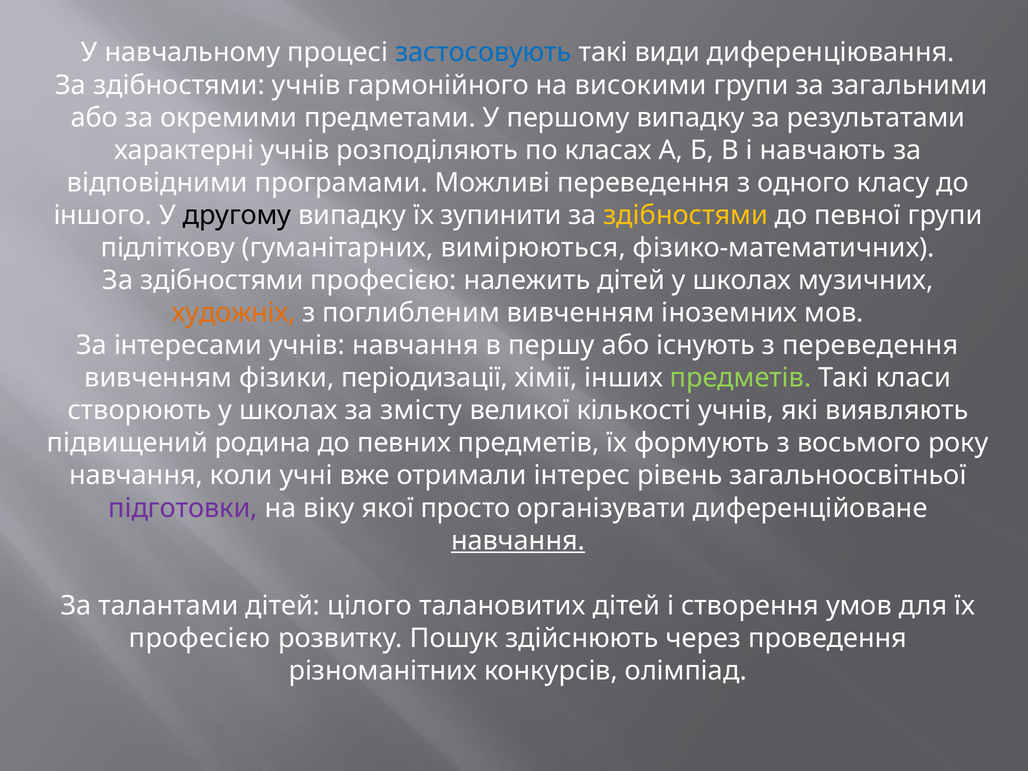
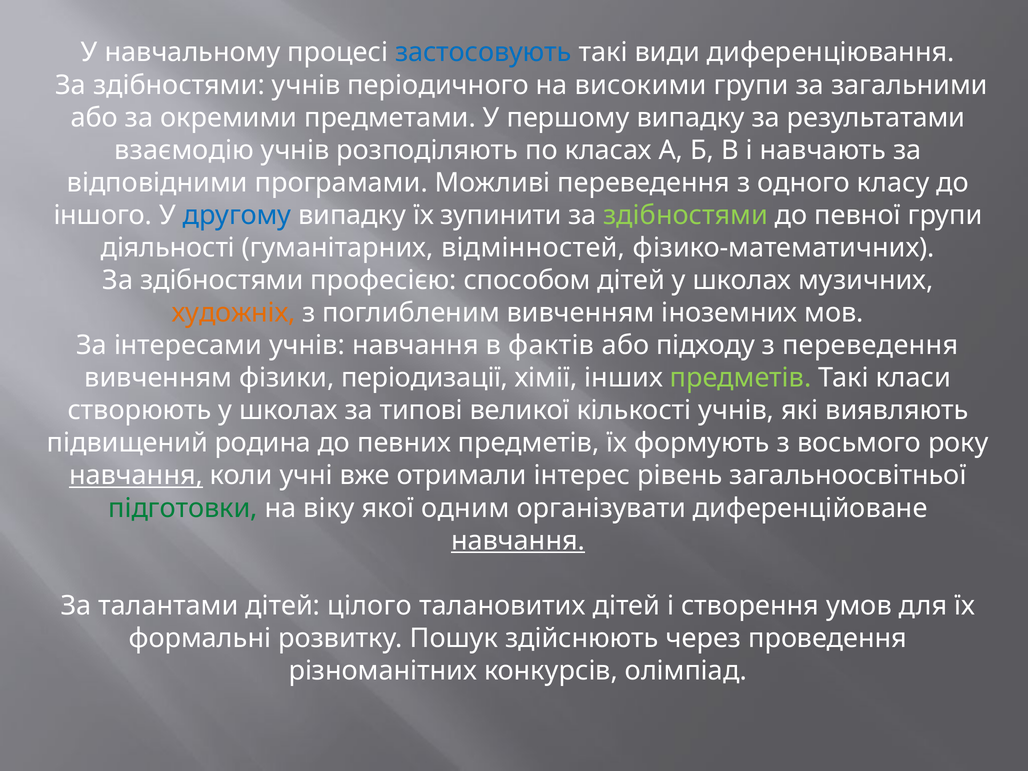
гармонійного: гармонійного -> періодичного
характерні: характерні -> взаємодію
другому colour: black -> blue
здібностями at (686, 215) colour: yellow -> light green
підліткову: підліткову -> діяльності
вимірюються: вимірюються -> відмінностей
належить: належить -> способом
першу: першу -> фактів
існують: існують -> підходу
змісту: змісту -> типові
навчання at (136, 476) underline: none -> present
підготовки colour: purple -> green
просто: просто -> одним
професією at (200, 638): професією -> формальні
